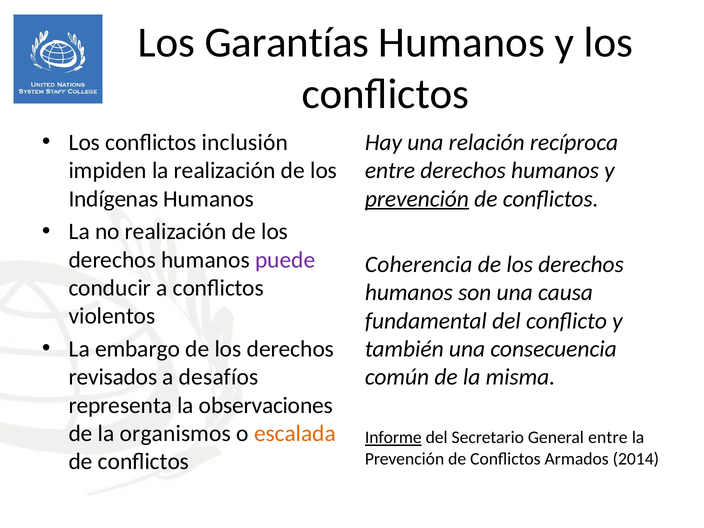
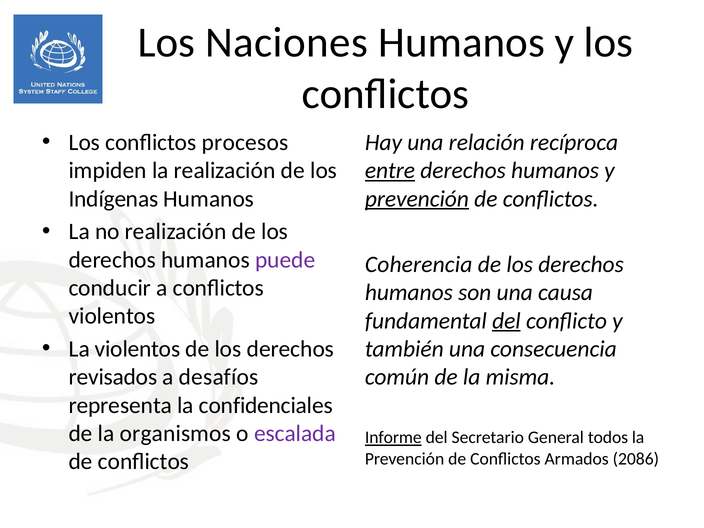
Garantías: Garantías -> Naciones
inclusión: inclusión -> procesos
entre at (390, 171) underline: none -> present
del at (506, 321) underline: none -> present
La embargo: embargo -> violentos
observaciones: observaciones -> confidenciales
escalada colour: orange -> purple
General entre: entre -> todos
2014: 2014 -> 2086
